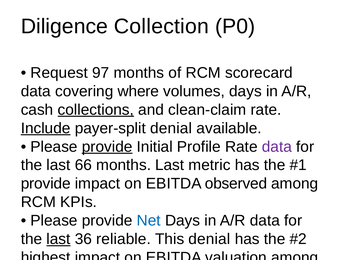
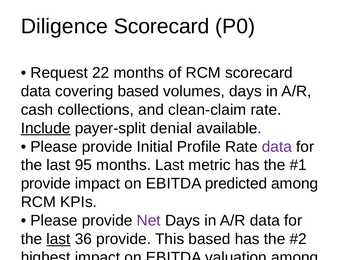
Diligence Collection: Collection -> Scorecard
97: 97 -> 22
covering where: where -> based
collections underline: present -> none
provide at (107, 147) underline: present -> none
66: 66 -> 95
observed: observed -> predicted
Net at (149, 221) colour: blue -> purple
36 reliable: reliable -> provide
This denial: denial -> based
